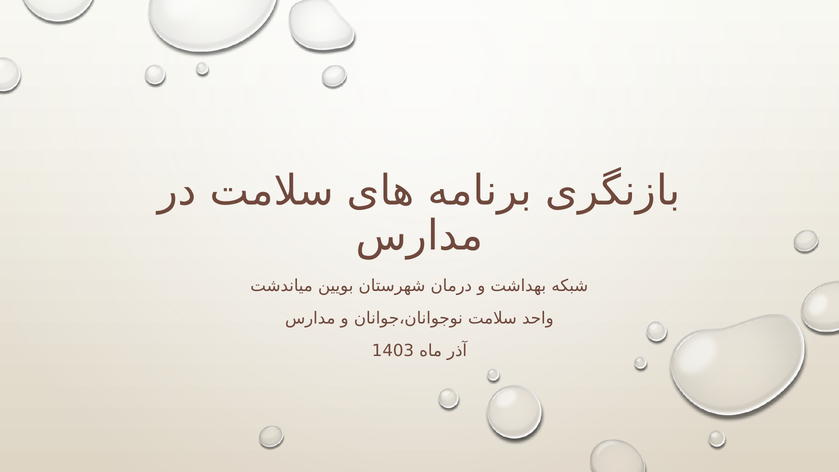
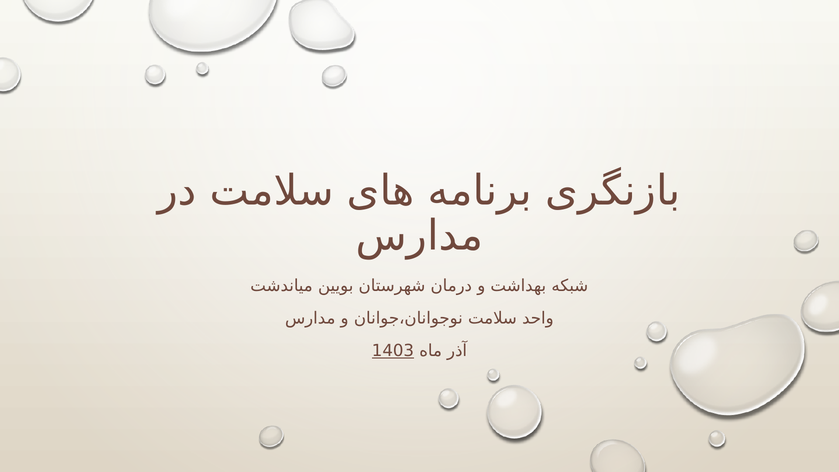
1403 underline: none -> present
